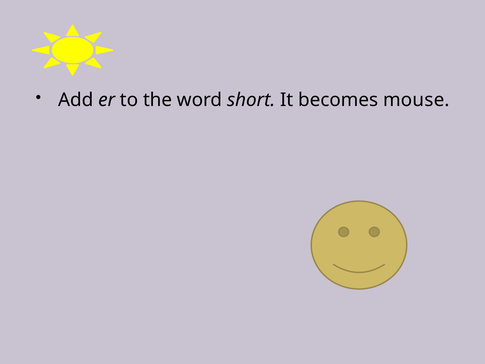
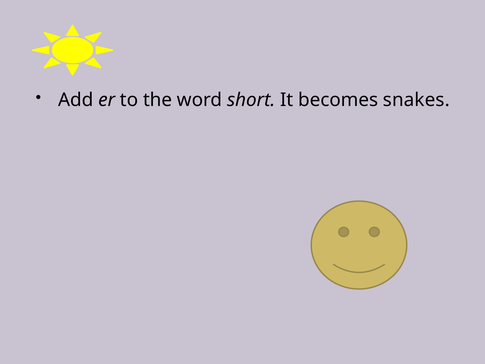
mouse: mouse -> snakes
